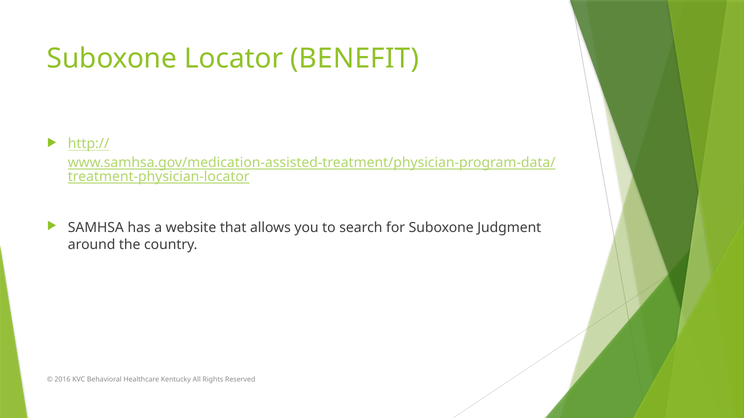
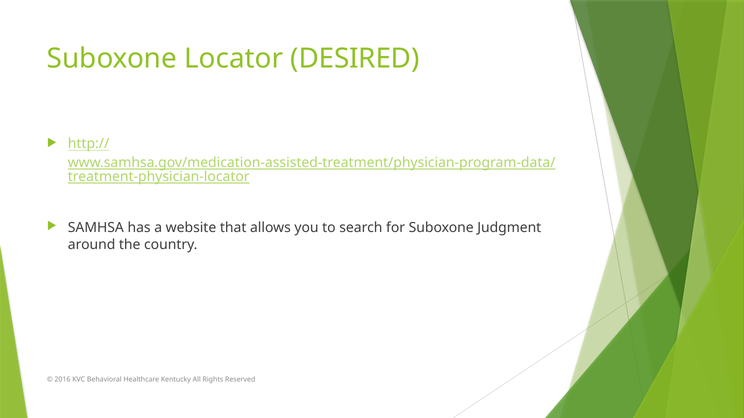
BENEFIT: BENEFIT -> DESIRED
